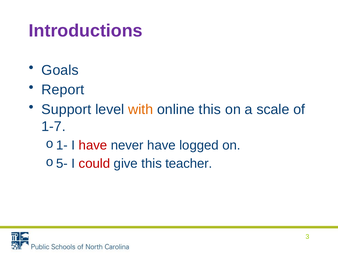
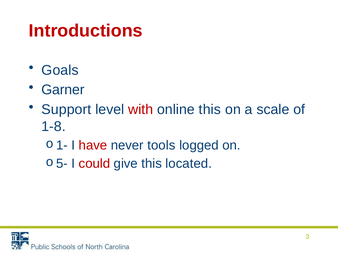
Introductions colour: purple -> red
Report: Report -> Garner
with colour: orange -> red
1-7: 1-7 -> 1-8
never have: have -> tools
teacher: teacher -> located
